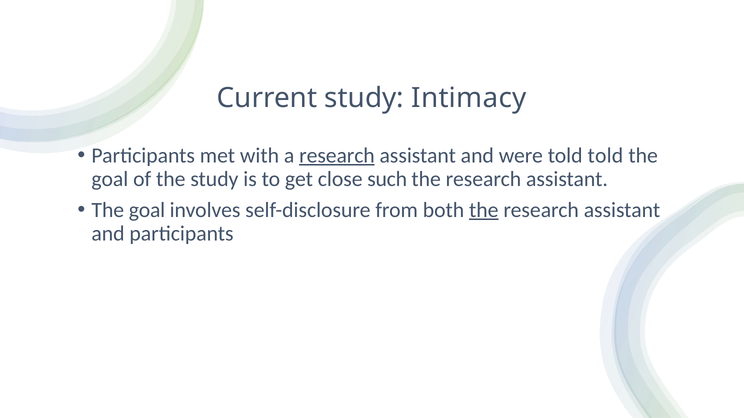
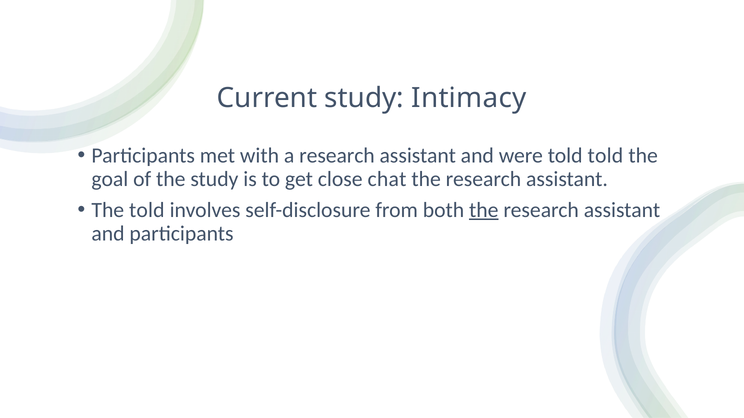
research at (337, 156) underline: present -> none
such: such -> chat
goal at (147, 210): goal -> told
